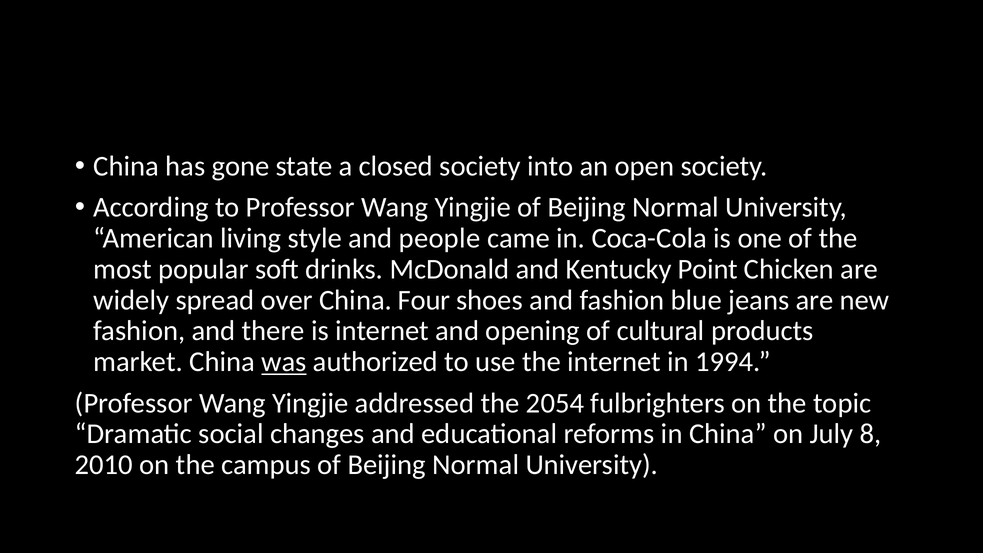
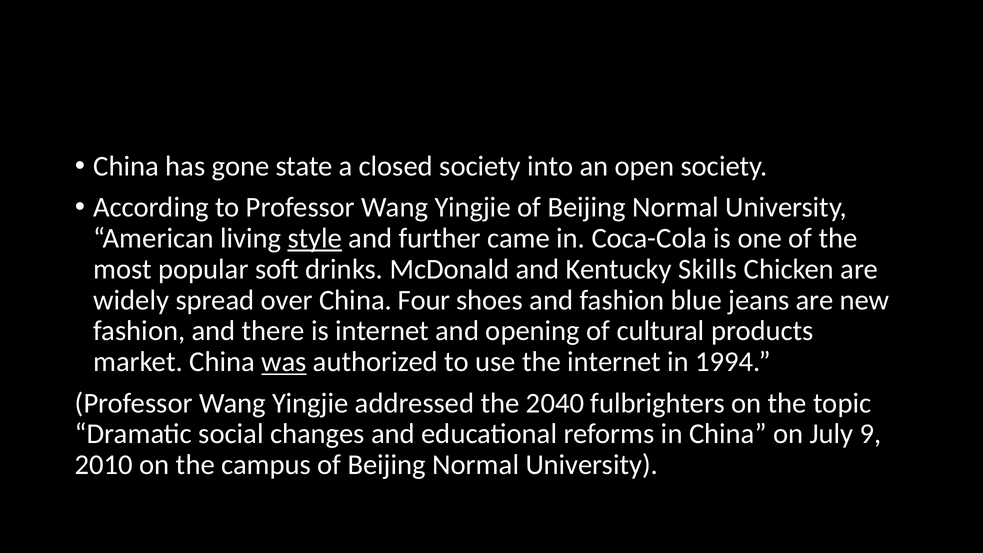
style underline: none -> present
people: people -> further
Point: Point -> Skills
2054: 2054 -> 2040
8: 8 -> 9
